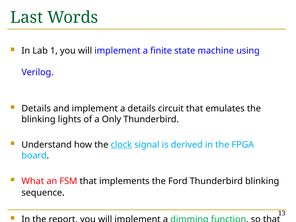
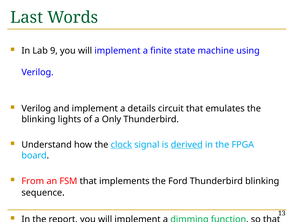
1: 1 -> 9
Details at (36, 109): Details -> Verilog
derived underline: none -> present
What: What -> From
